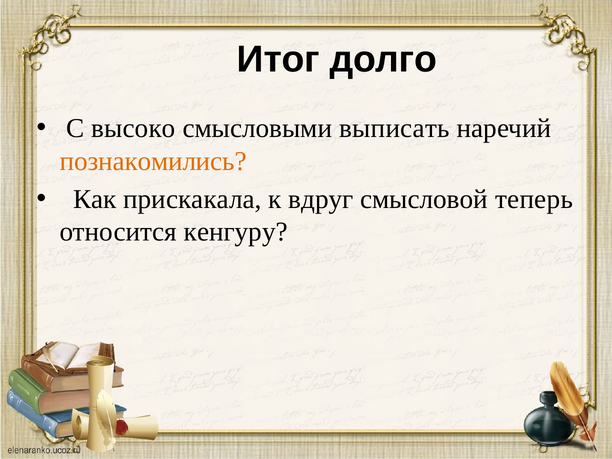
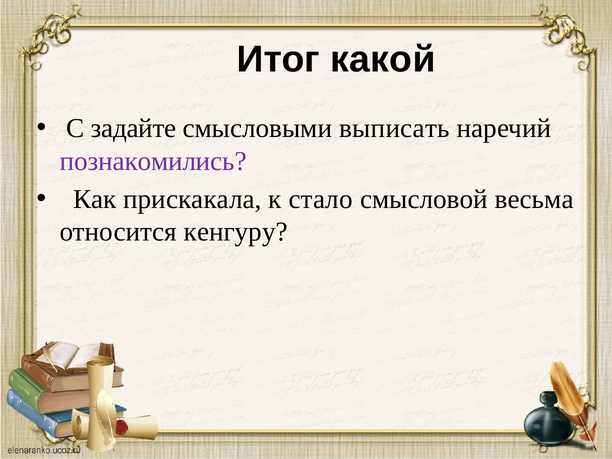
долго: долго -> какой
высоко: высоко -> задайте
познакомились colour: orange -> purple
вдруг: вдруг -> стало
теперь: теперь -> весьма
